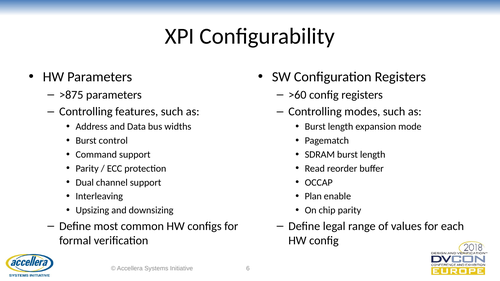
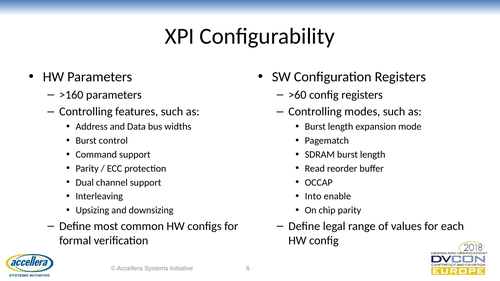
>875: >875 -> >160
Plan: Plan -> Into
